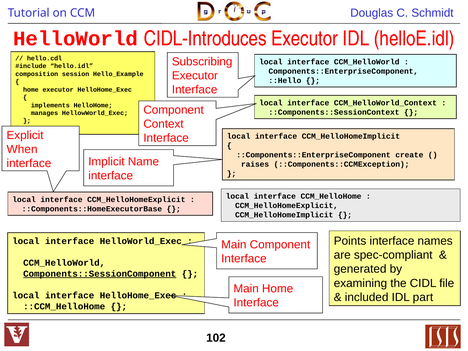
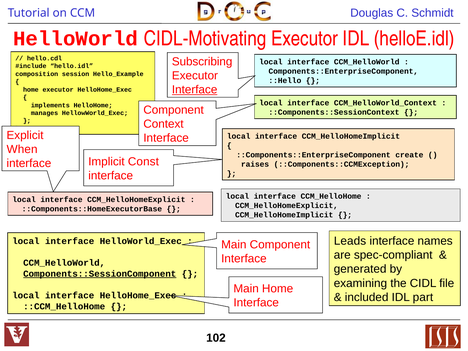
CIDL-Introduces: CIDL-Introduces -> CIDL-Motivating
Interface at (195, 90) underline: none -> present
Name: Name -> Const
Points: Points -> Leads
